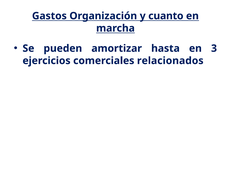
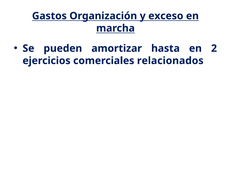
cuanto: cuanto -> exceso
3: 3 -> 2
